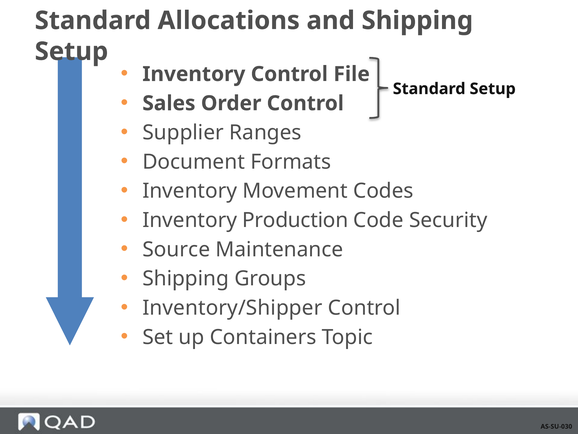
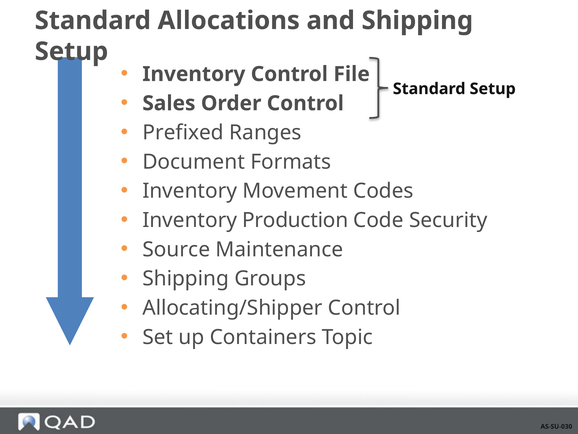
Supplier: Supplier -> Prefixed
Inventory/Shipper: Inventory/Shipper -> Allocating/Shipper
